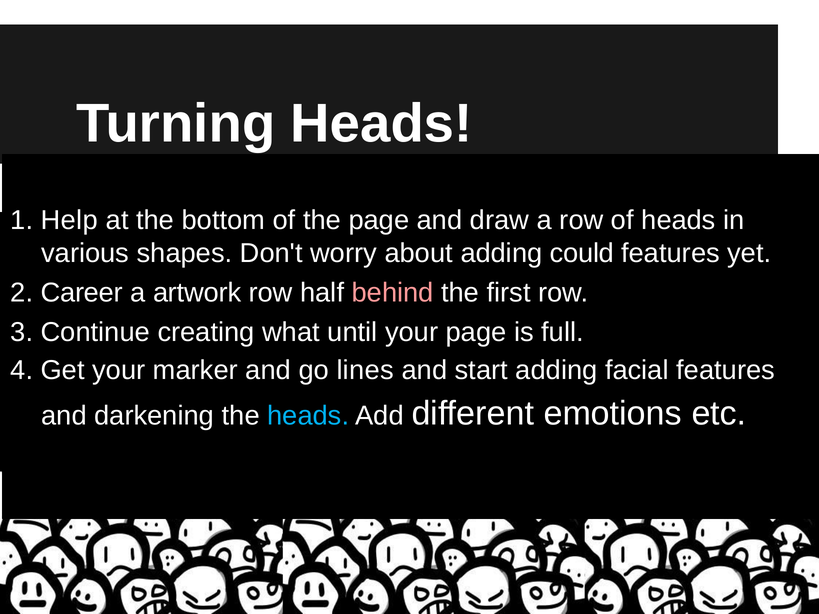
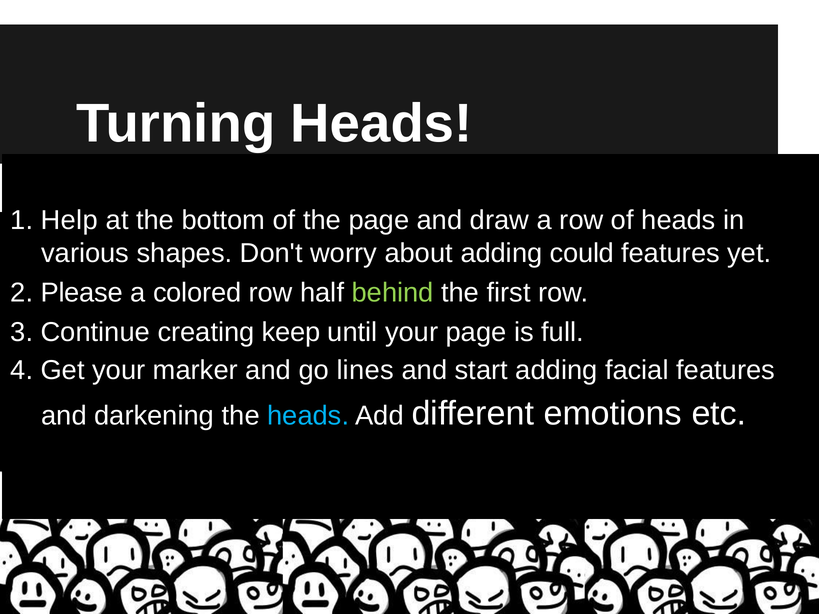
Career: Career -> Please
artwork: artwork -> colored
behind colour: pink -> light green
what: what -> keep
